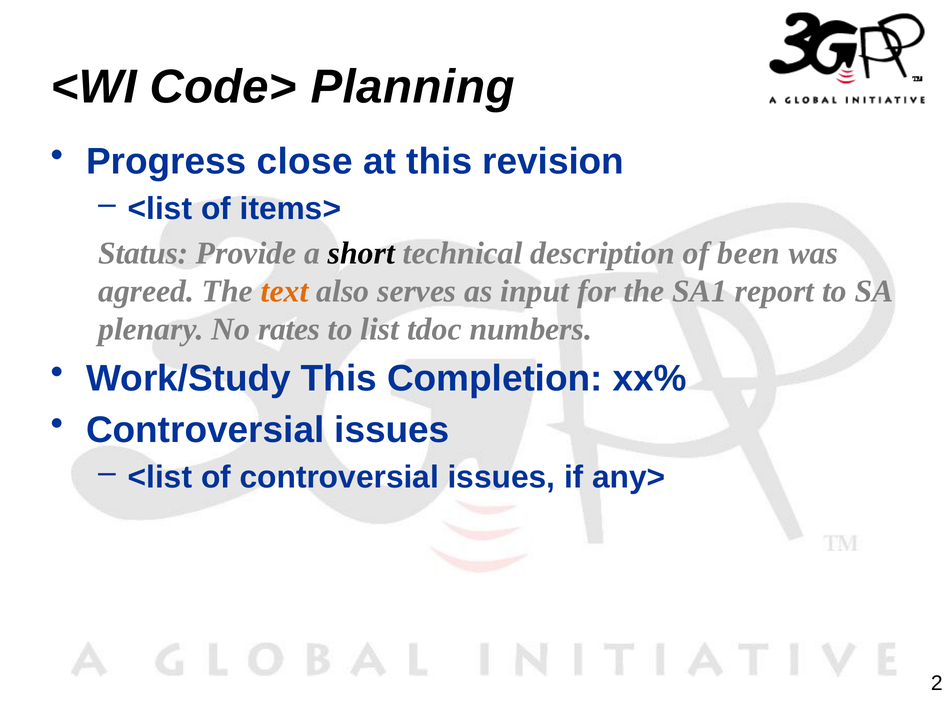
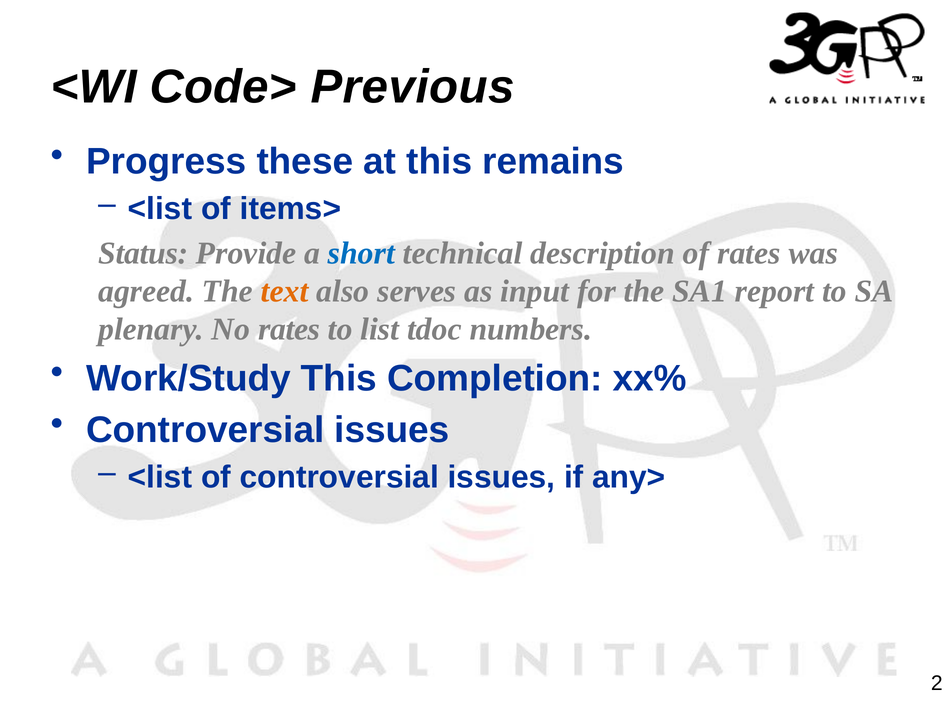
Planning: Planning -> Previous
close: close -> these
revision: revision -> remains
short colour: black -> blue
of been: been -> rates
